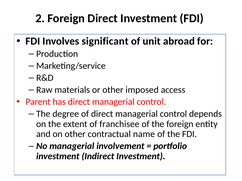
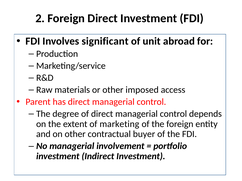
franchisee: franchisee -> marketing
name: name -> buyer
